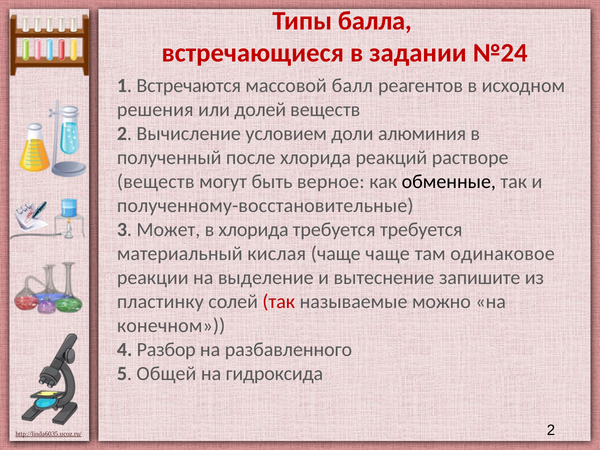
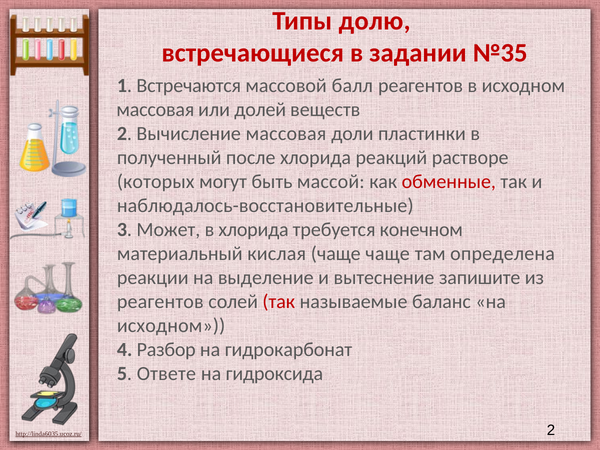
балла: балла -> долю
№24: №24 -> №35
решения at (155, 109): решения -> массовая
Вычисление условием: условием -> массовая
алюминия: алюминия -> пластинки
веществ at (156, 181): веществ -> которых
верное: верное -> массой
обменные colour: black -> red
полученному-восстановительные: полученному-восстановительные -> наблюдалось-восстановительные
требуется требуется: требуется -> конечном
одинаковое: одинаковое -> определена
пластинку at (160, 301): пластинку -> реагентов
можно: можно -> баланс
конечном at (171, 325): конечном -> исходном
разбавленного: разбавленного -> гидрокарбонат
Общей: Общей -> Ответе
